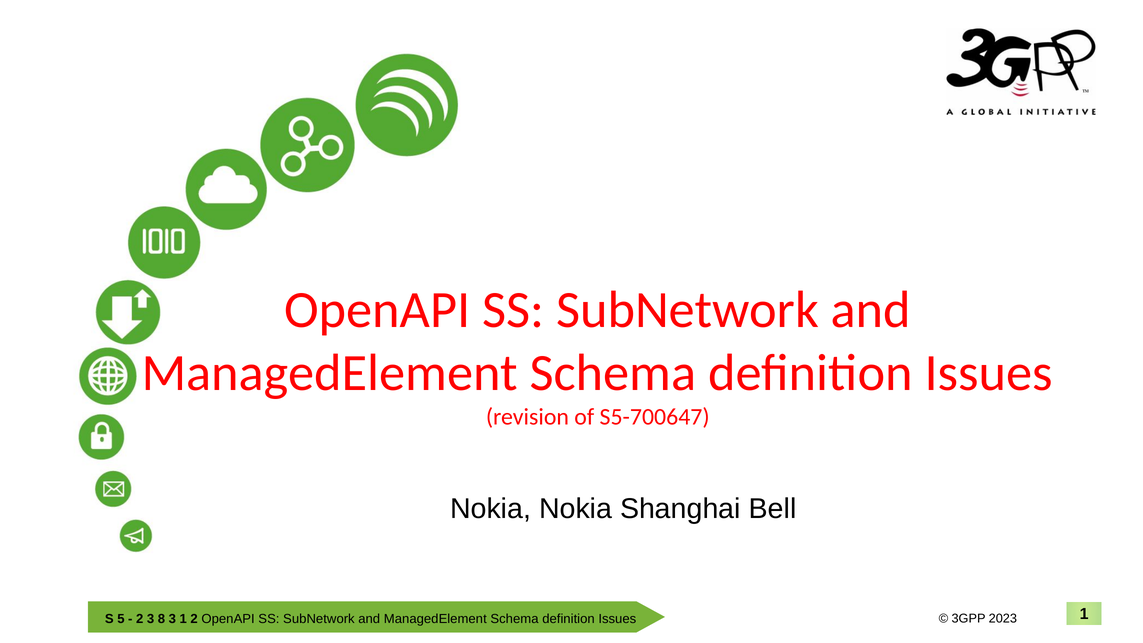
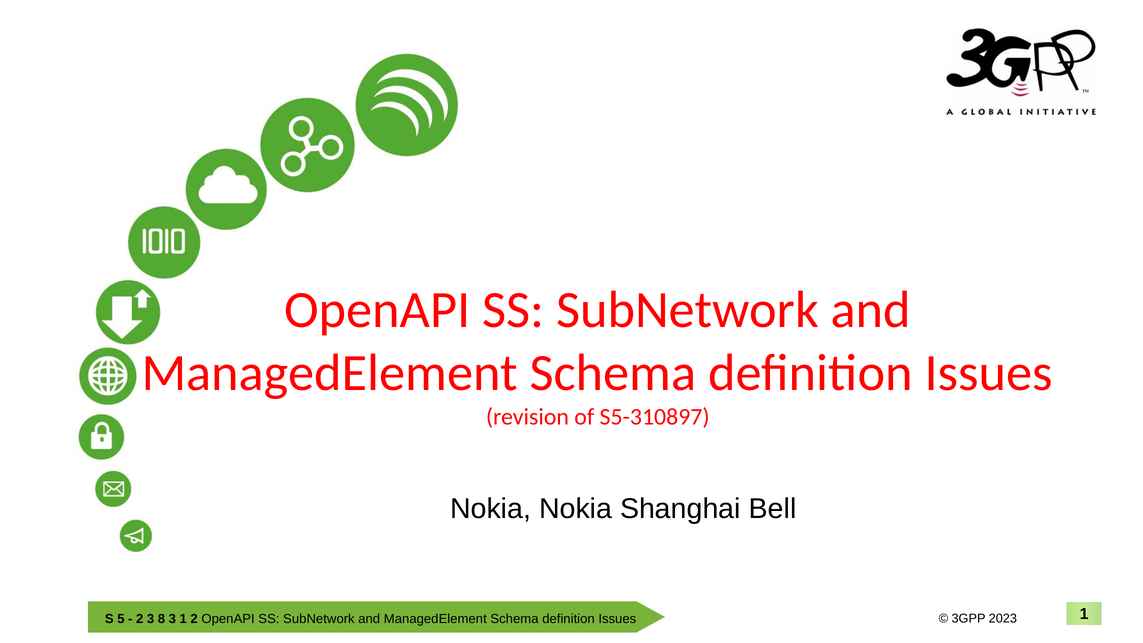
S5-700647: S5-700647 -> S5-310897
